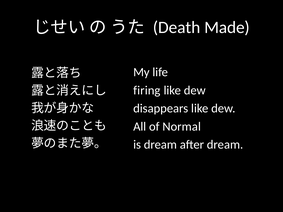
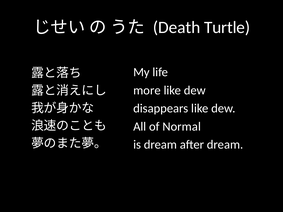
Made: Made -> Turtle
firing: firing -> more
